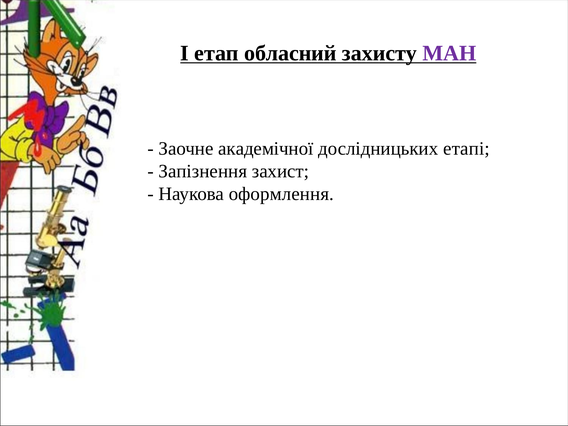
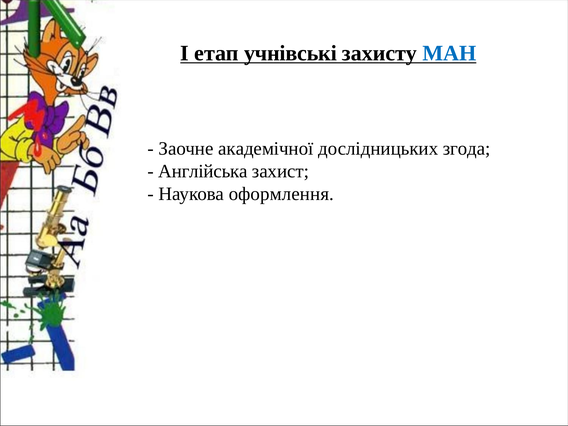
обласний: обласний -> учнівські
МАН colour: purple -> blue
етапі: етапі -> згода
Запізнення: Запізнення -> Англійська
